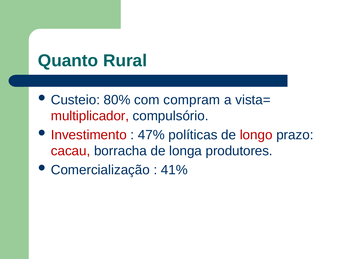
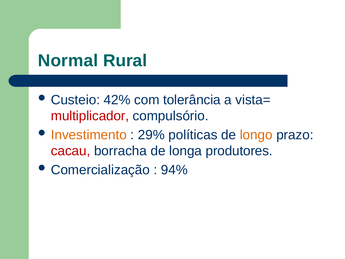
Quanto: Quanto -> Normal
80%: 80% -> 42%
compram: compram -> tolerância
Investimento colour: red -> orange
47%: 47% -> 29%
longo colour: red -> orange
41%: 41% -> 94%
